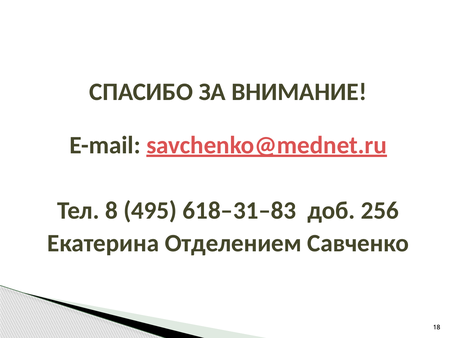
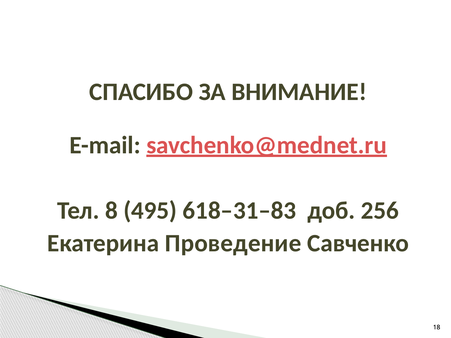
Отделением: Отделением -> Проведение
